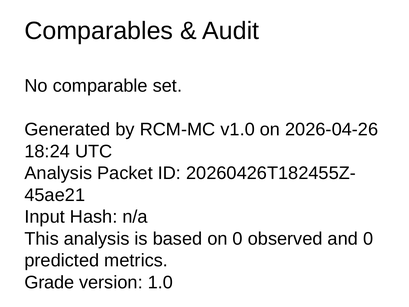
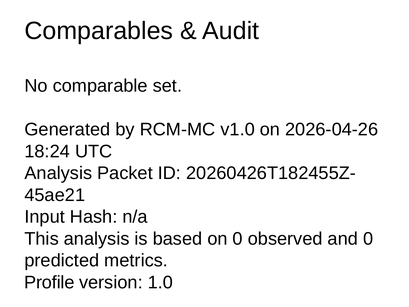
Grade: Grade -> Profile
